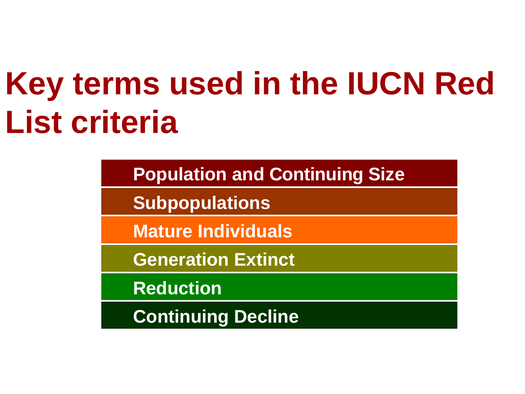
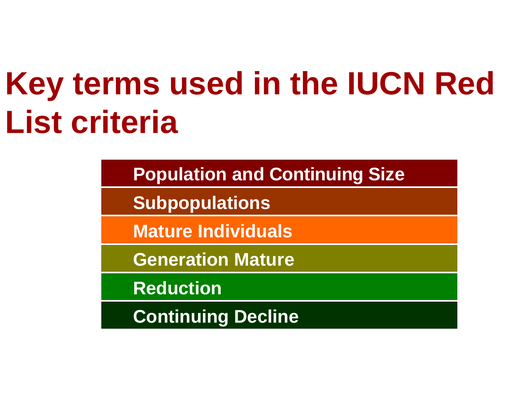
Generation Extinct: Extinct -> Mature
